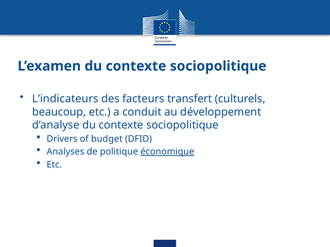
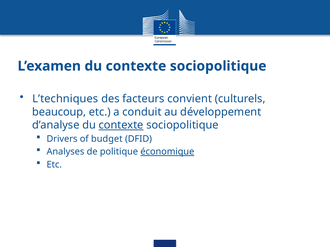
L’indicateurs: L’indicateurs -> L’techniques
transfert: transfert -> convient
contexte at (121, 125) underline: none -> present
